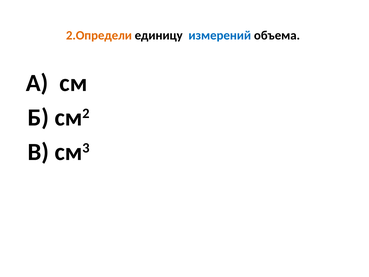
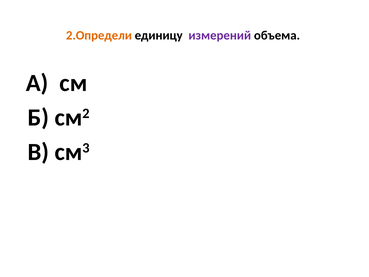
измерений colour: blue -> purple
